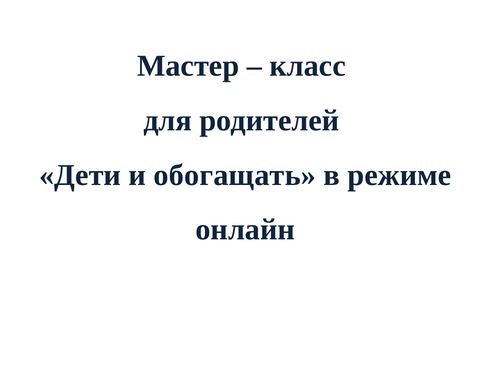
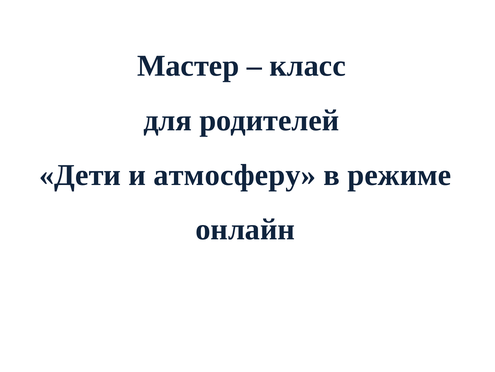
обогащать: обогащать -> атмосферу
